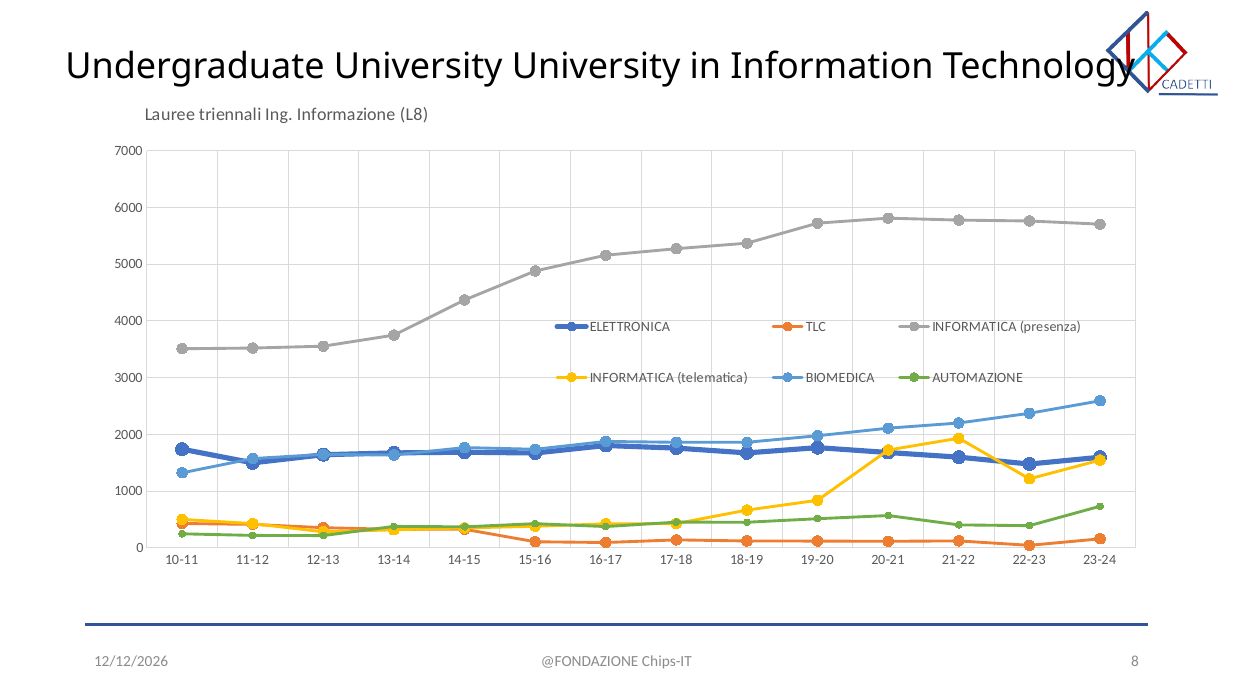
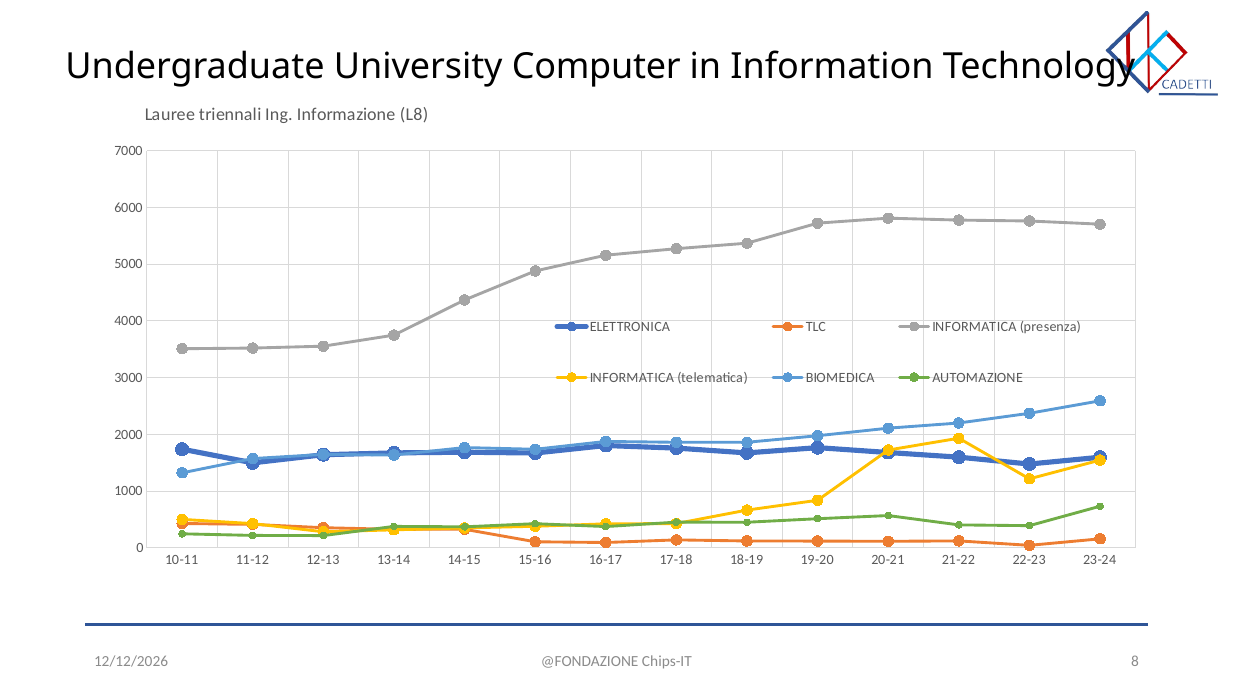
University University: University -> Computer
